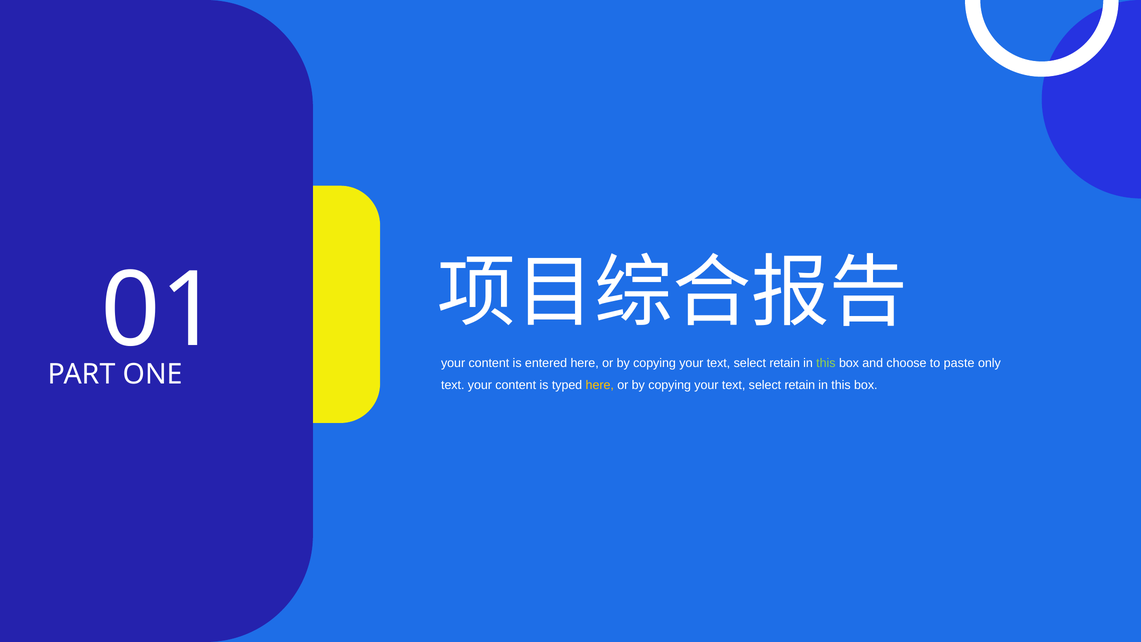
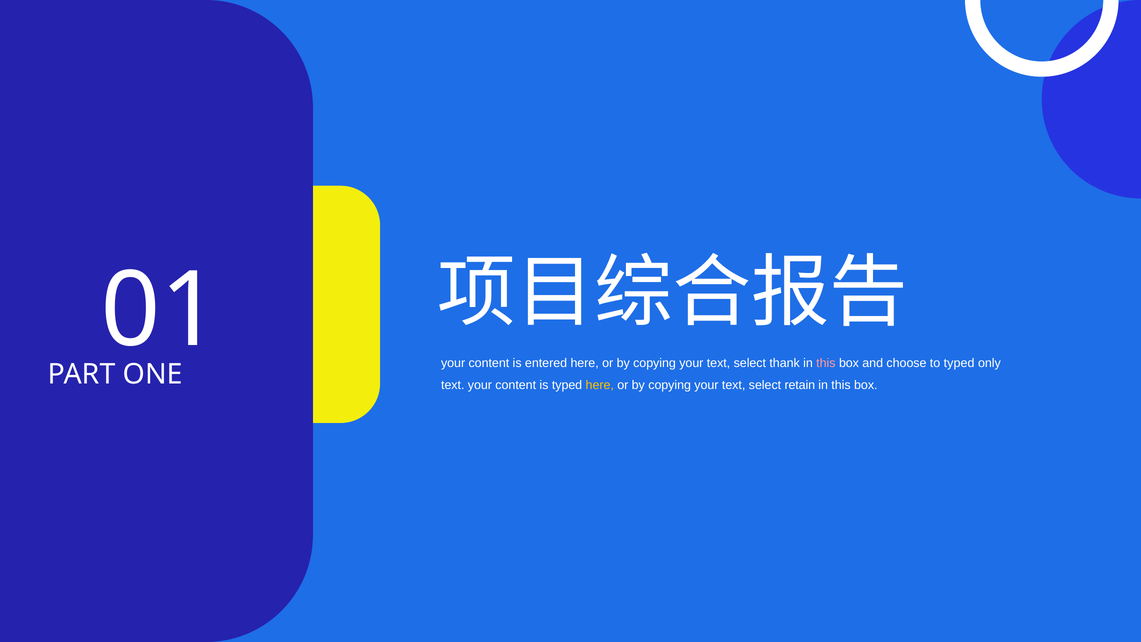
retain at (785, 363): retain -> thank
this at (826, 363) colour: light green -> pink
to paste: paste -> typed
